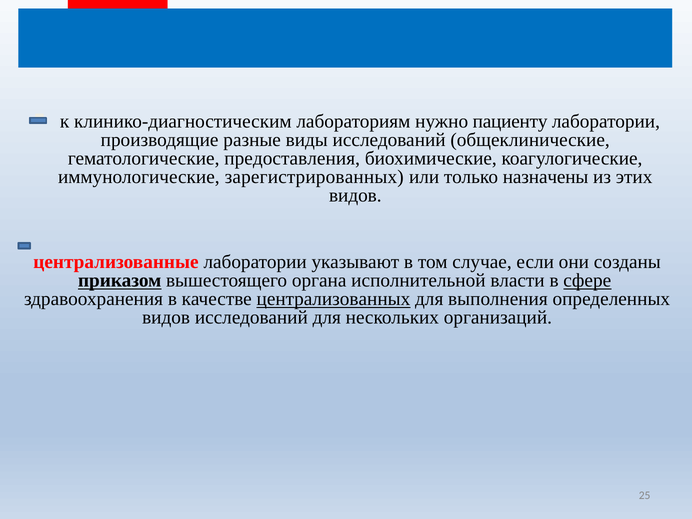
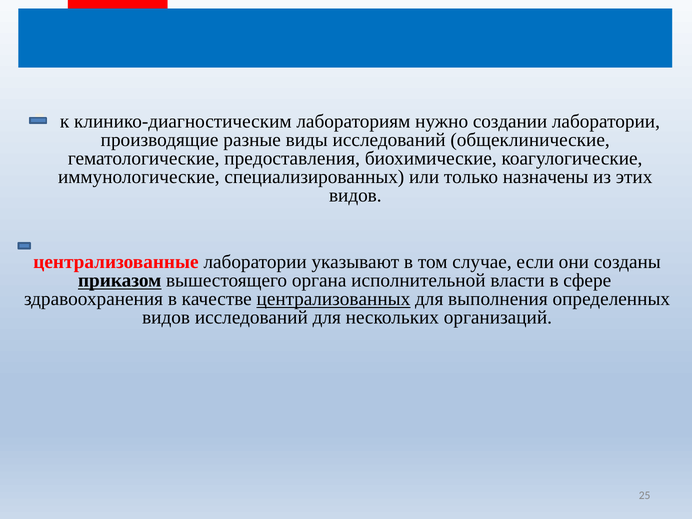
пациенту: пациенту -> создании
зарегистрированных: зарегистрированных -> специализированных
сфере underline: present -> none
